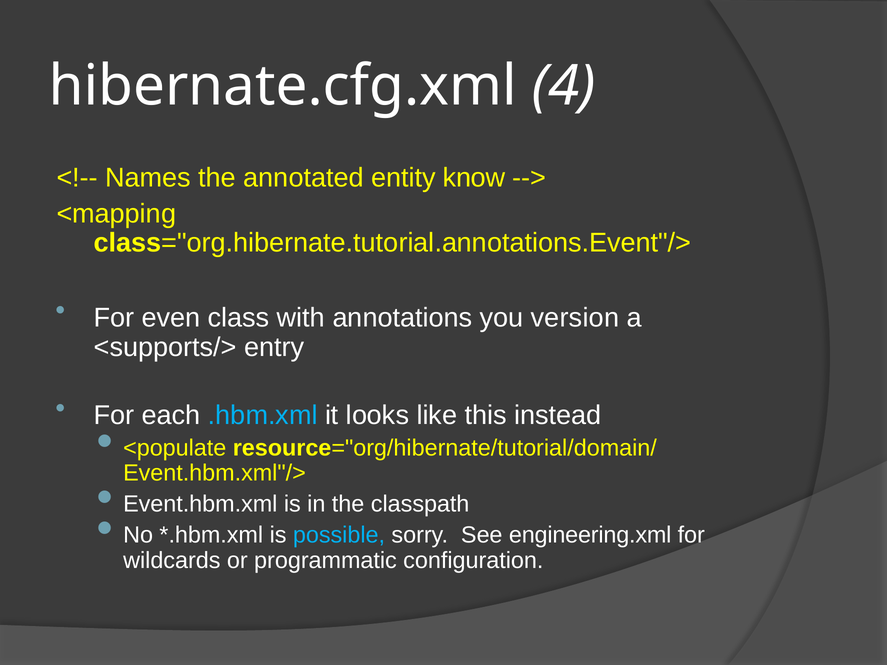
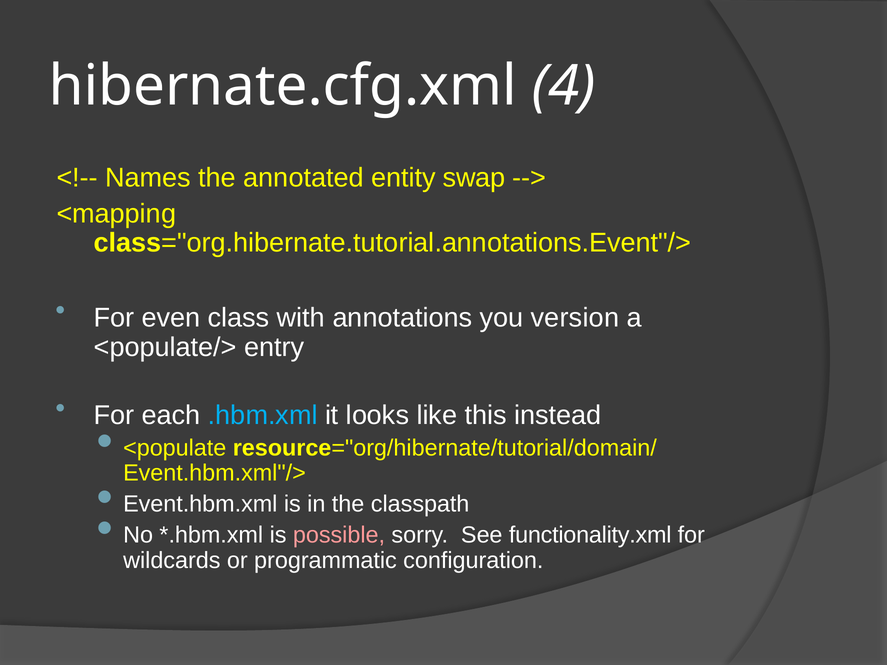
know: know -> swap
<supports/>: <supports/> -> <populate/>
possible colour: light blue -> pink
engineering.xml: engineering.xml -> functionality.xml
